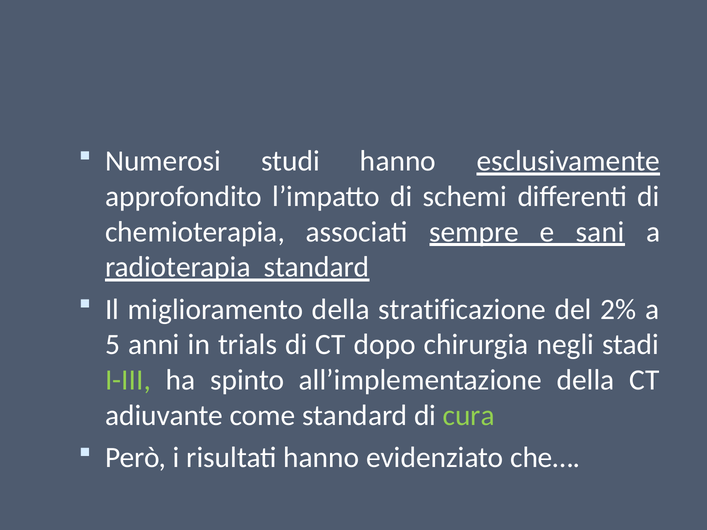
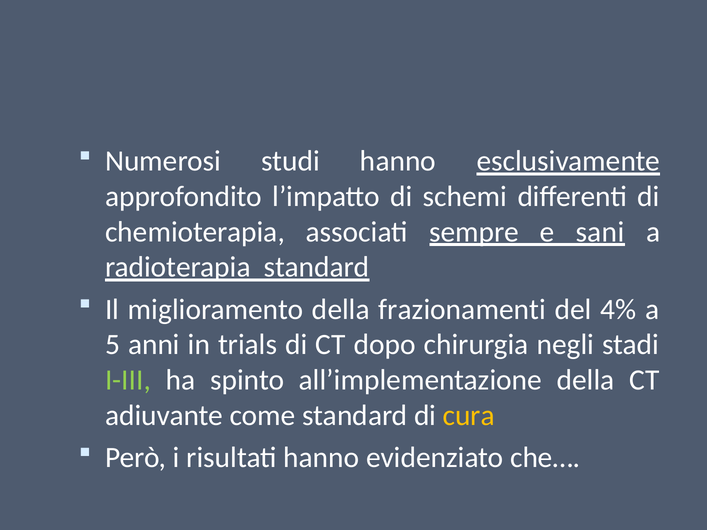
stratificazione: stratificazione -> frazionamenti
2%: 2% -> 4%
cura colour: light green -> yellow
